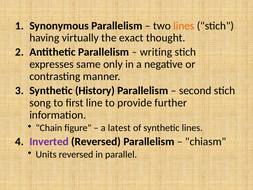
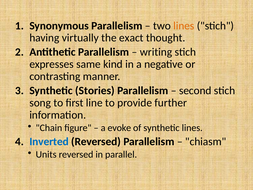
only: only -> kind
History: History -> Stories
latest: latest -> evoke
Inverted colour: purple -> blue
